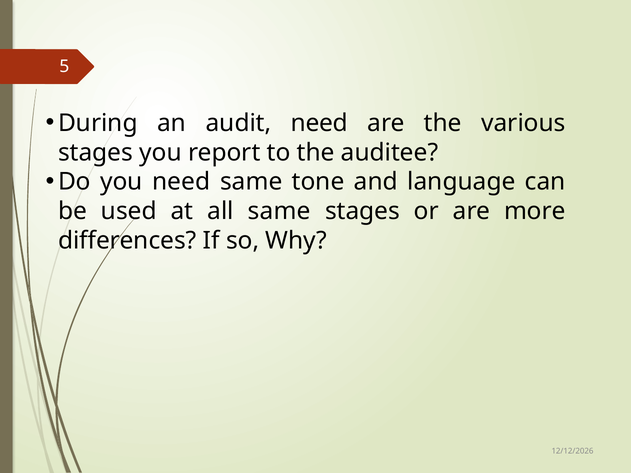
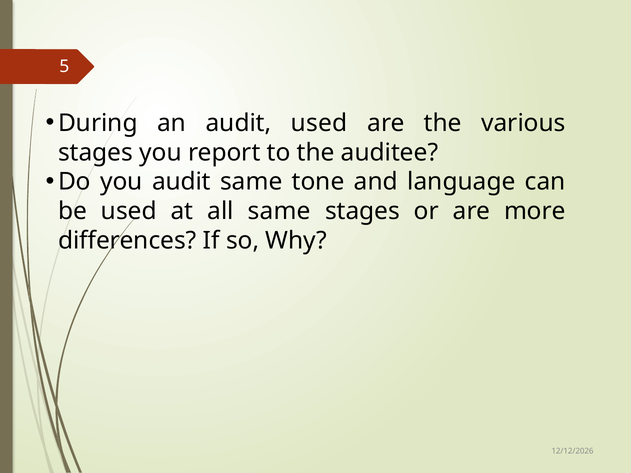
audit need: need -> used
you need: need -> audit
